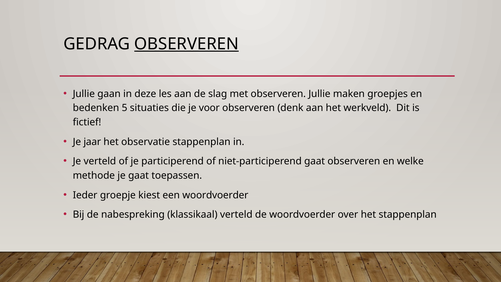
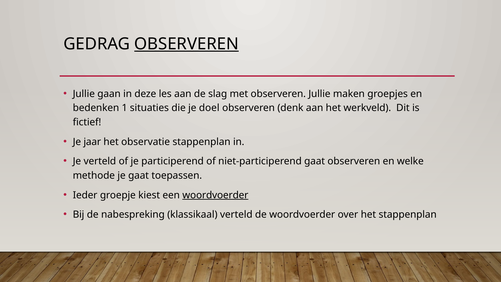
5: 5 -> 1
voor: voor -> doel
woordvoerder at (215, 195) underline: none -> present
